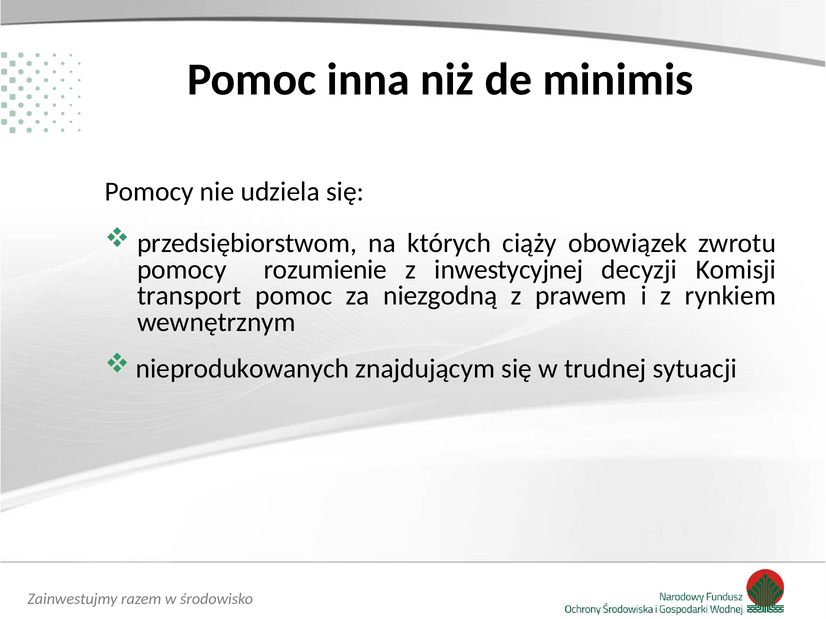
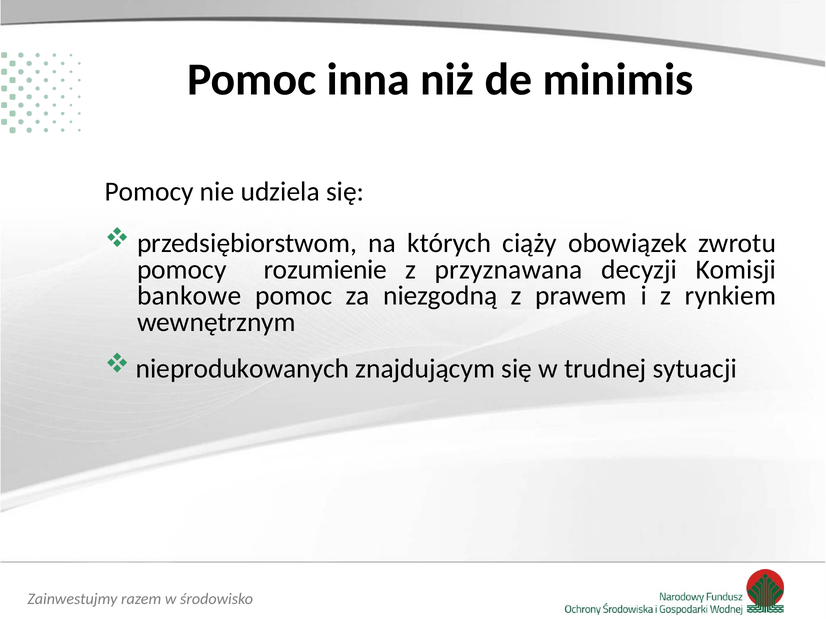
inwestycyjnej: inwestycyjnej -> przyznawana
transport: transport -> bankowe
